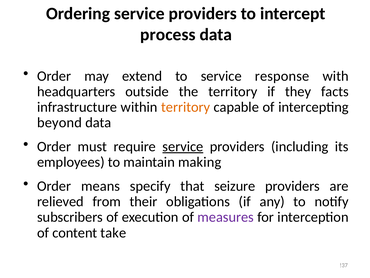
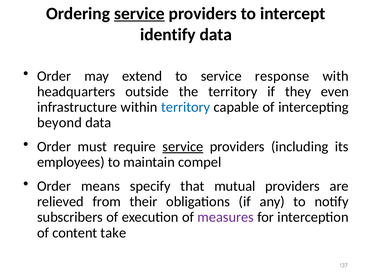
service at (139, 14) underline: none -> present
process: process -> identify
facts: facts -> even
territory at (186, 107) colour: orange -> blue
making: making -> compel
seizure: seizure -> mutual
